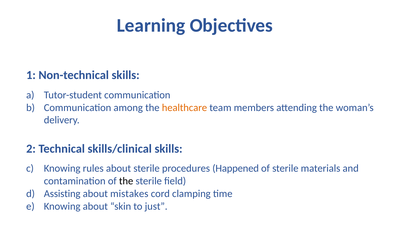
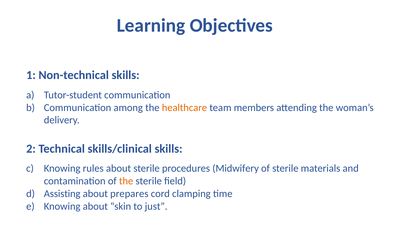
Happened: Happened -> Midwifery
the at (126, 181) colour: black -> orange
mistakes: mistakes -> prepares
